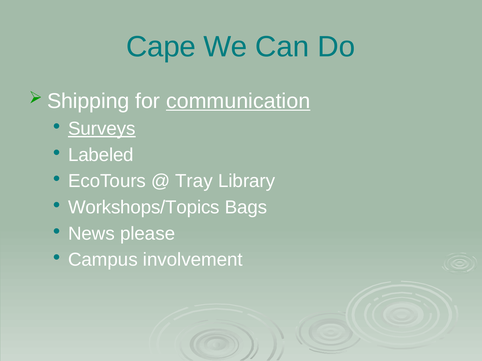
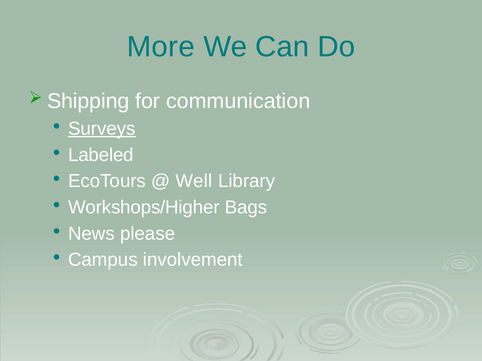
Cape: Cape -> More
communication underline: present -> none
Tray: Tray -> Well
Workshops/Topics: Workshops/Topics -> Workshops/Higher
